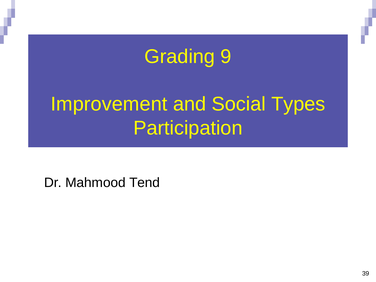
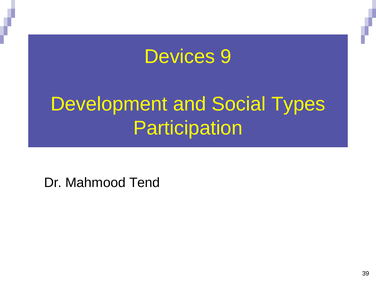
Grading: Grading -> Devices
Improvement: Improvement -> Development
